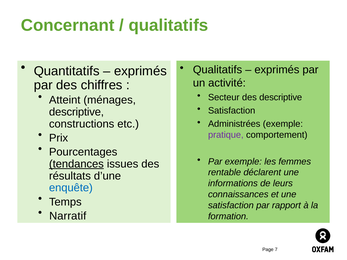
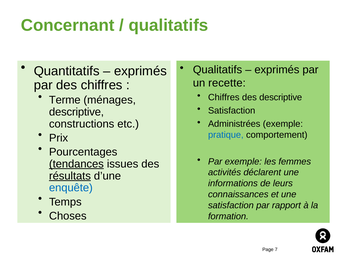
activité: activité -> recette
Secteur at (224, 97): Secteur -> Chiffres
Atteint: Atteint -> Terme
pratique colour: purple -> blue
rentable: rentable -> activités
résultats underline: none -> present
Narratif: Narratif -> Choses
